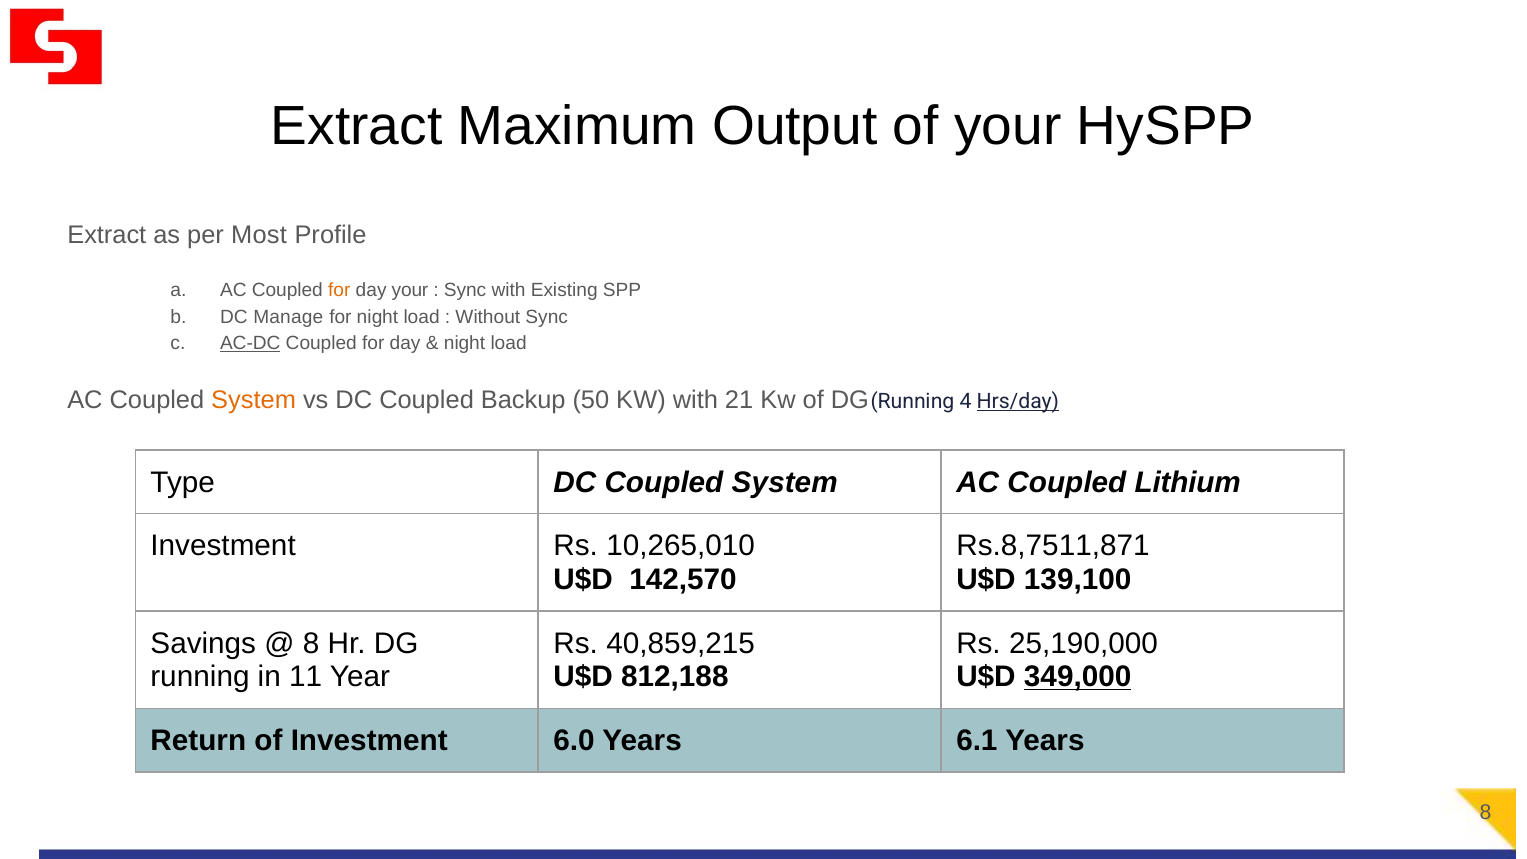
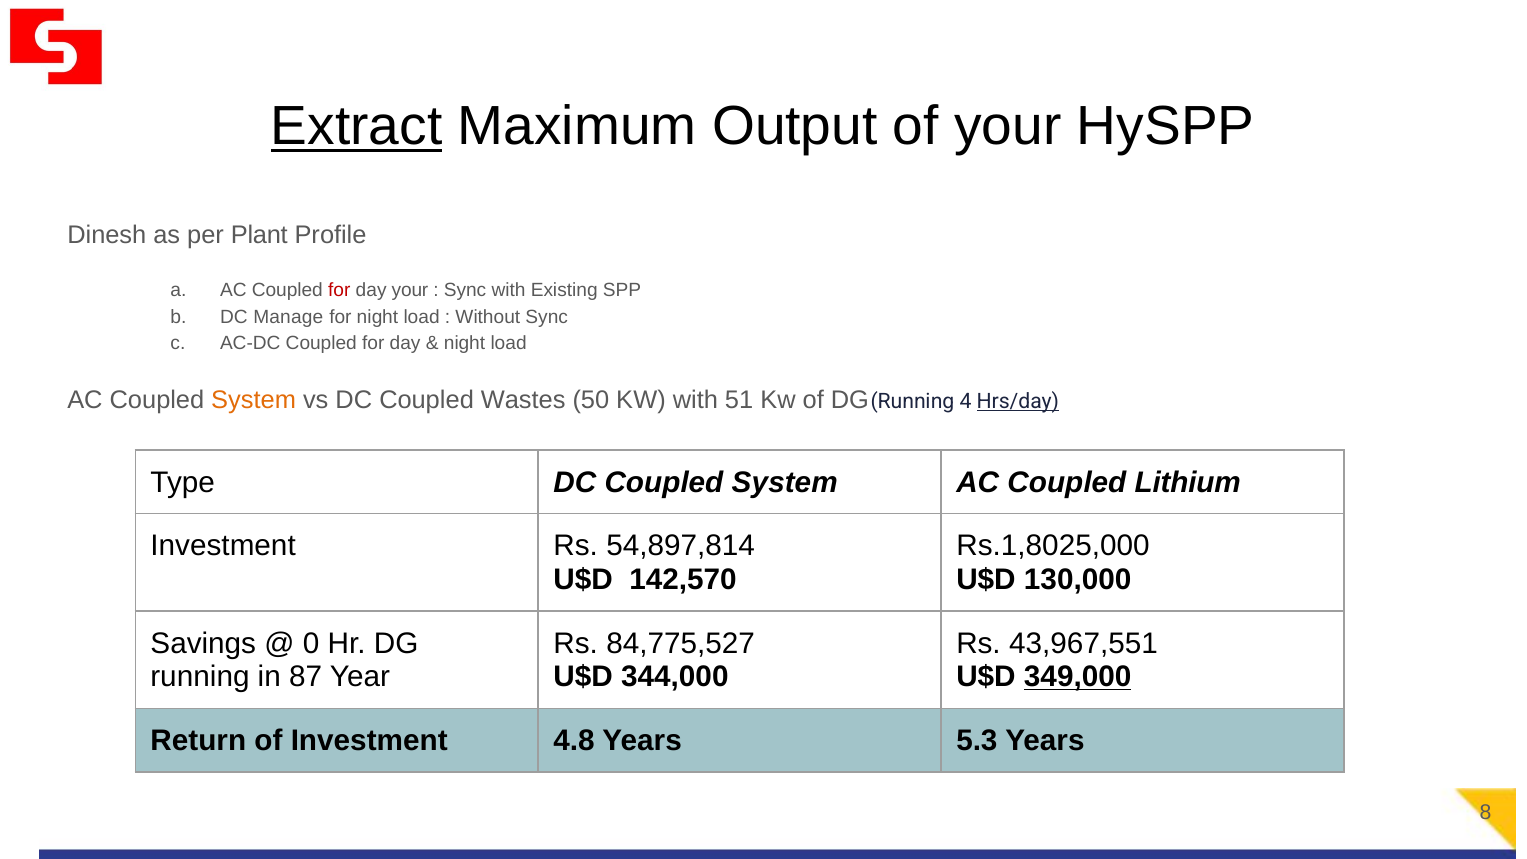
Extract at (357, 127) underline: none -> present
Extract at (107, 235): Extract -> Dinesh
Most: Most -> Plant
for at (339, 290) colour: orange -> red
AC-DC underline: present -> none
Backup: Backup -> Wastes
21: 21 -> 51
10,265,010: 10,265,010 -> 54,897,814
Rs.8,7511,871: Rs.8,7511,871 -> Rs.1,8025,000
139,100: 139,100 -> 130,000
8 at (311, 643): 8 -> 0
40,859,215: 40,859,215 -> 84,775,527
25,190,000: 25,190,000 -> 43,967,551
11: 11 -> 87
812,188: 812,188 -> 344,000
6.0: 6.0 -> 4.8
6.1: 6.1 -> 5.3
